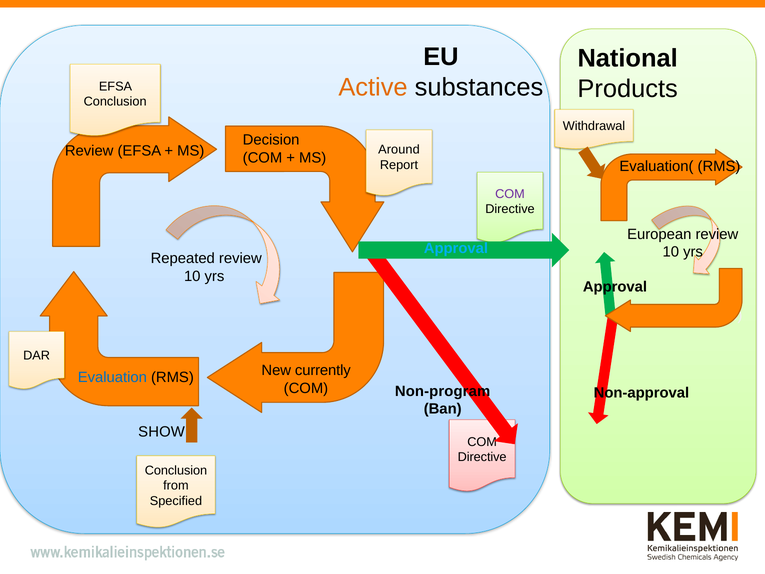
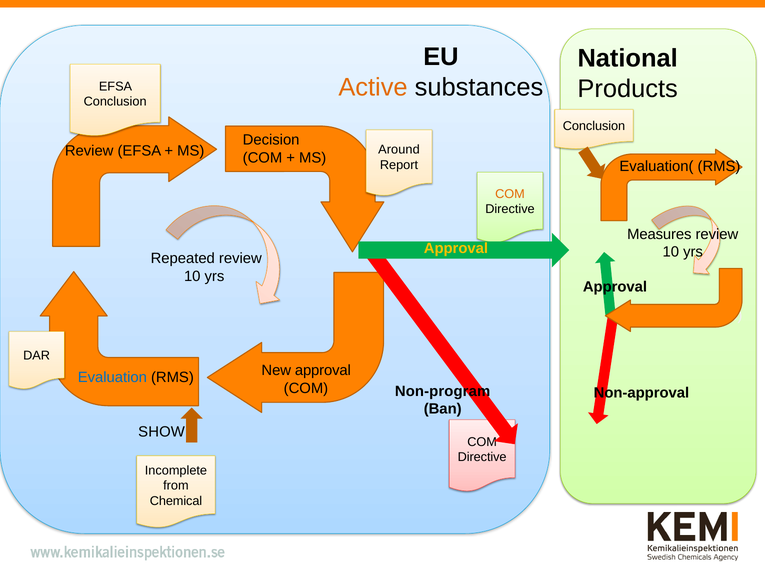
Withdrawal at (594, 126): Withdrawal -> Conclusion
COM at (510, 194) colour: purple -> orange
European: European -> Measures
Approval at (456, 248) colour: light blue -> yellow
New currently: currently -> approval
Conclusion at (176, 470): Conclusion -> Incomplete
Specified: Specified -> Chemical
